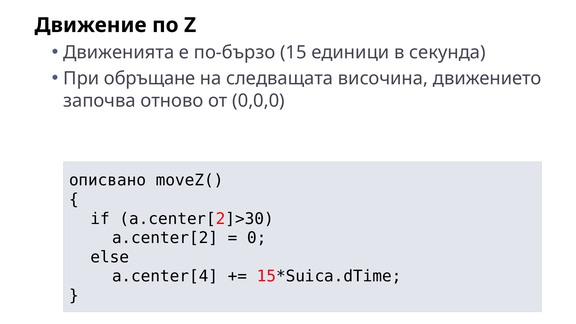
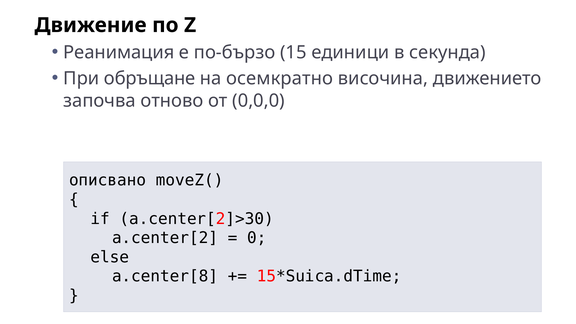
Движенията: Движенията -> Реанимация
следващата: следващата -> осемкратно
a.center[4: a.center[4 -> a.center[8
